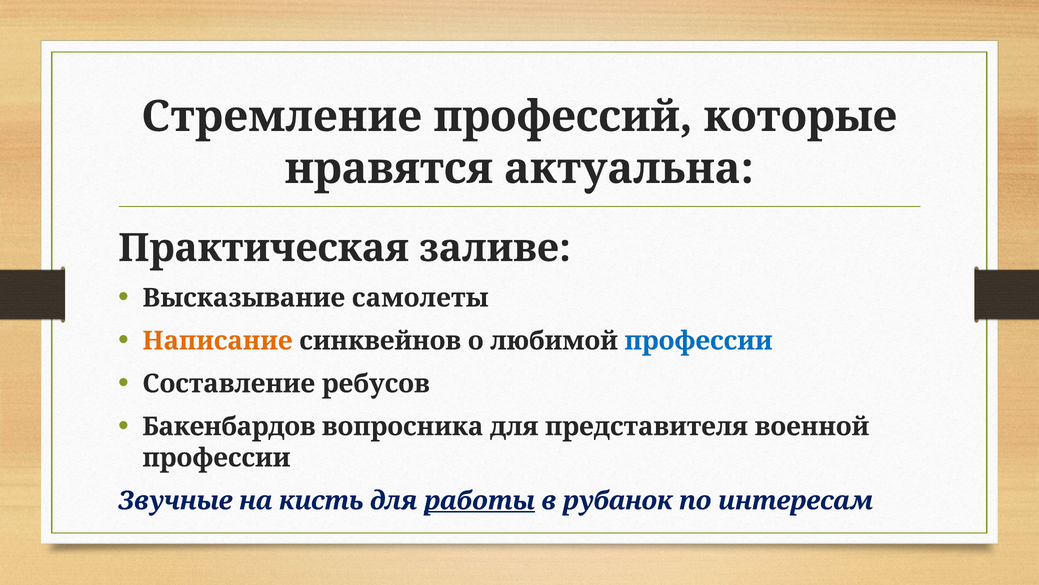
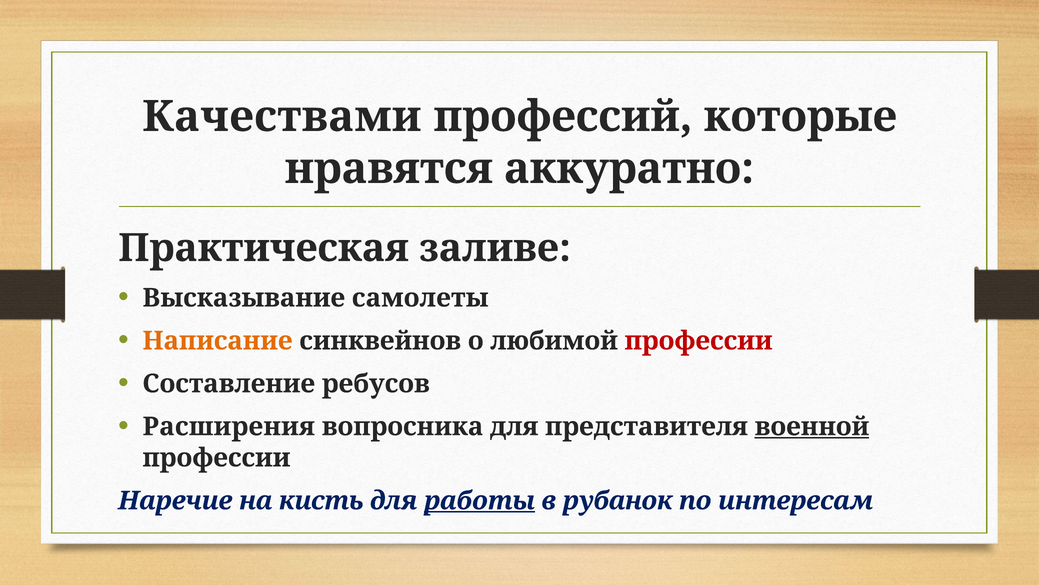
Стремление: Стремление -> Качествами
актуальна: актуальна -> аккуратно
профессии at (699, 341) colour: blue -> red
Бакенбардов: Бакенбардов -> Расширения
военной underline: none -> present
Звучные: Звучные -> Наречие
